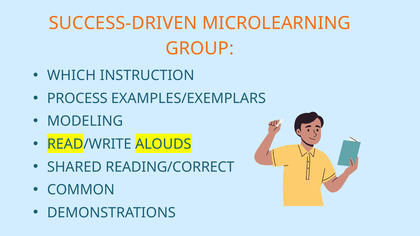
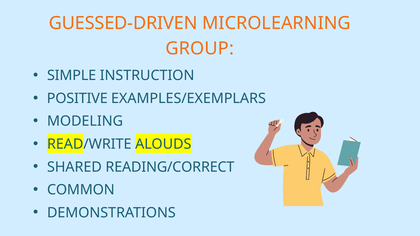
SUCCESS-DRIVEN: SUCCESS-DRIVEN -> GUESSED-DRIVEN
WHICH: WHICH -> SIMPLE
PROCESS: PROCESS -> POSITIVE
